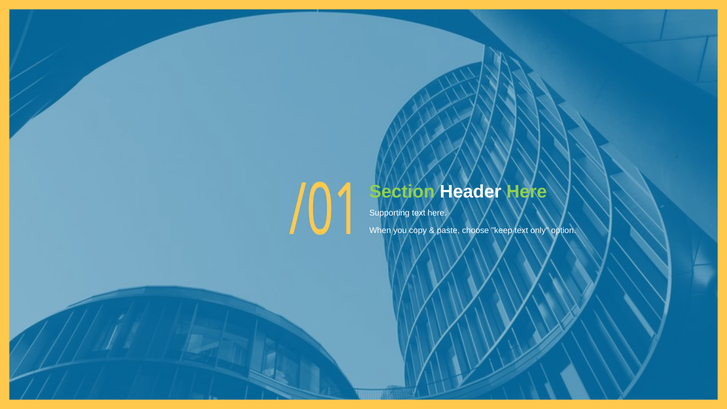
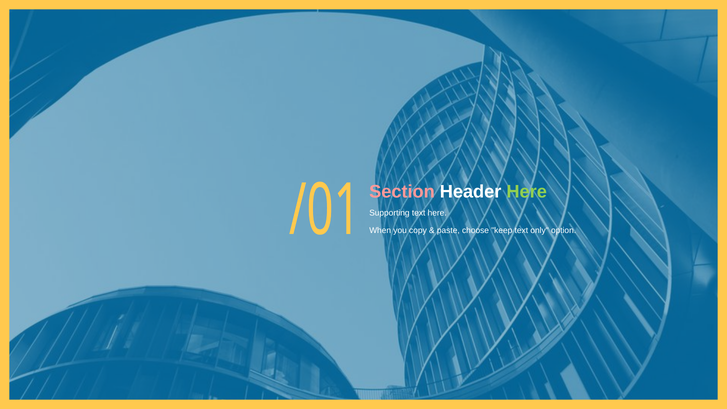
Section colour: light green -> pink
